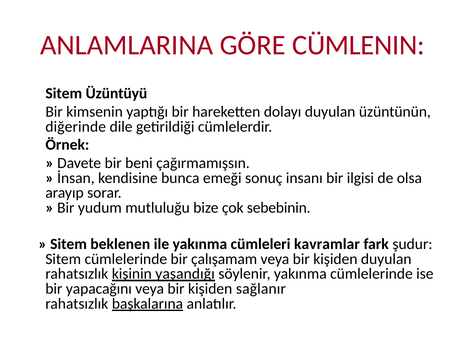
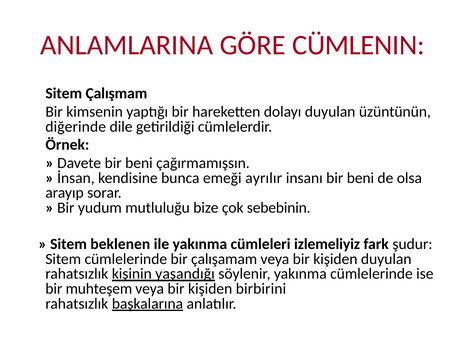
Üzüntüyü: Üzüntüyü -> Çalışmam
sonuç: sonuç -> ayrılır
insanı bir ilgisi: ilgisi -> beni
kavramlar: kavramlar -> izlemeliyiz
yapacağını: yapacağını -> muhteşem
sağlanır: sağlanır -> birbirini
